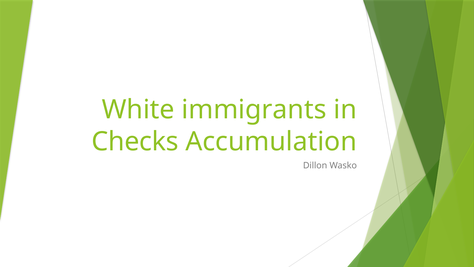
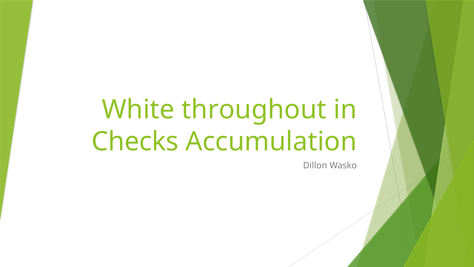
immigrants: immigrants -> throughout
